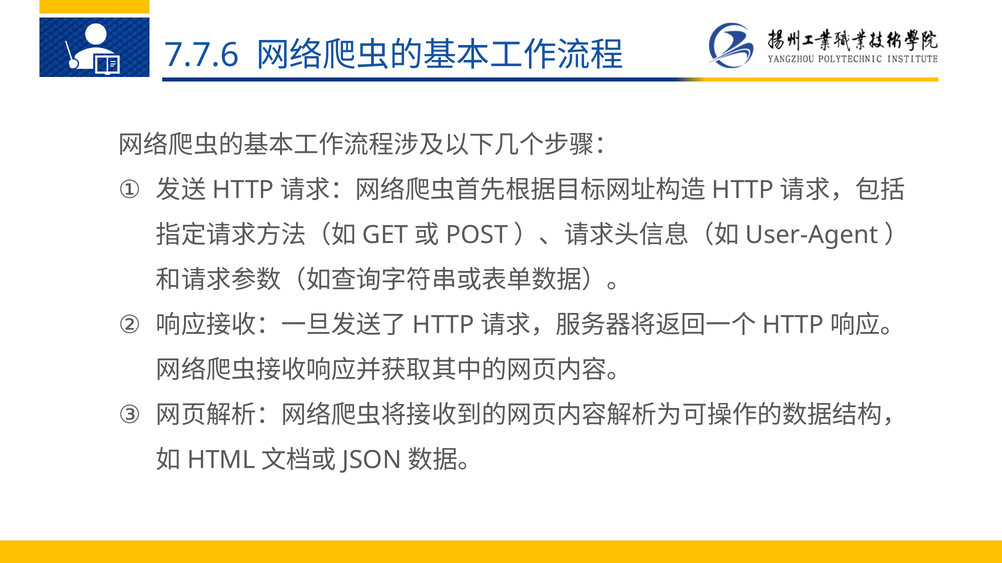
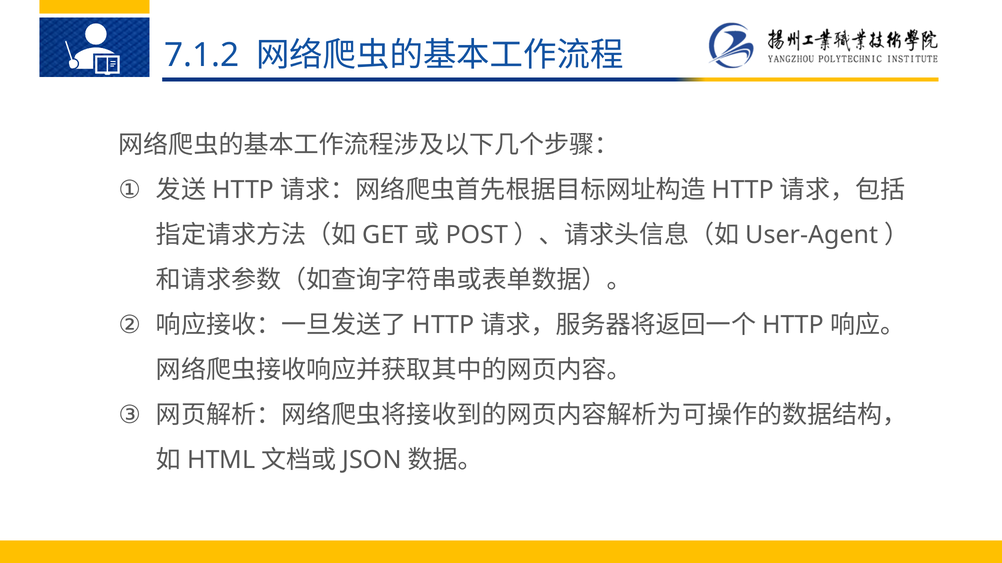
7.7.6: 7.7.6 -> 7.1.2
